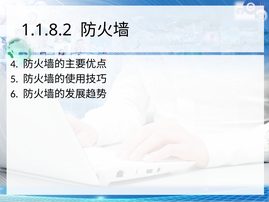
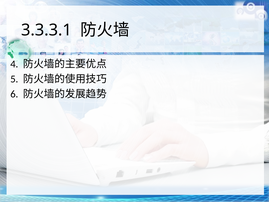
1.1.8.2: 1.1.8.2 -> 3.3.3.1
